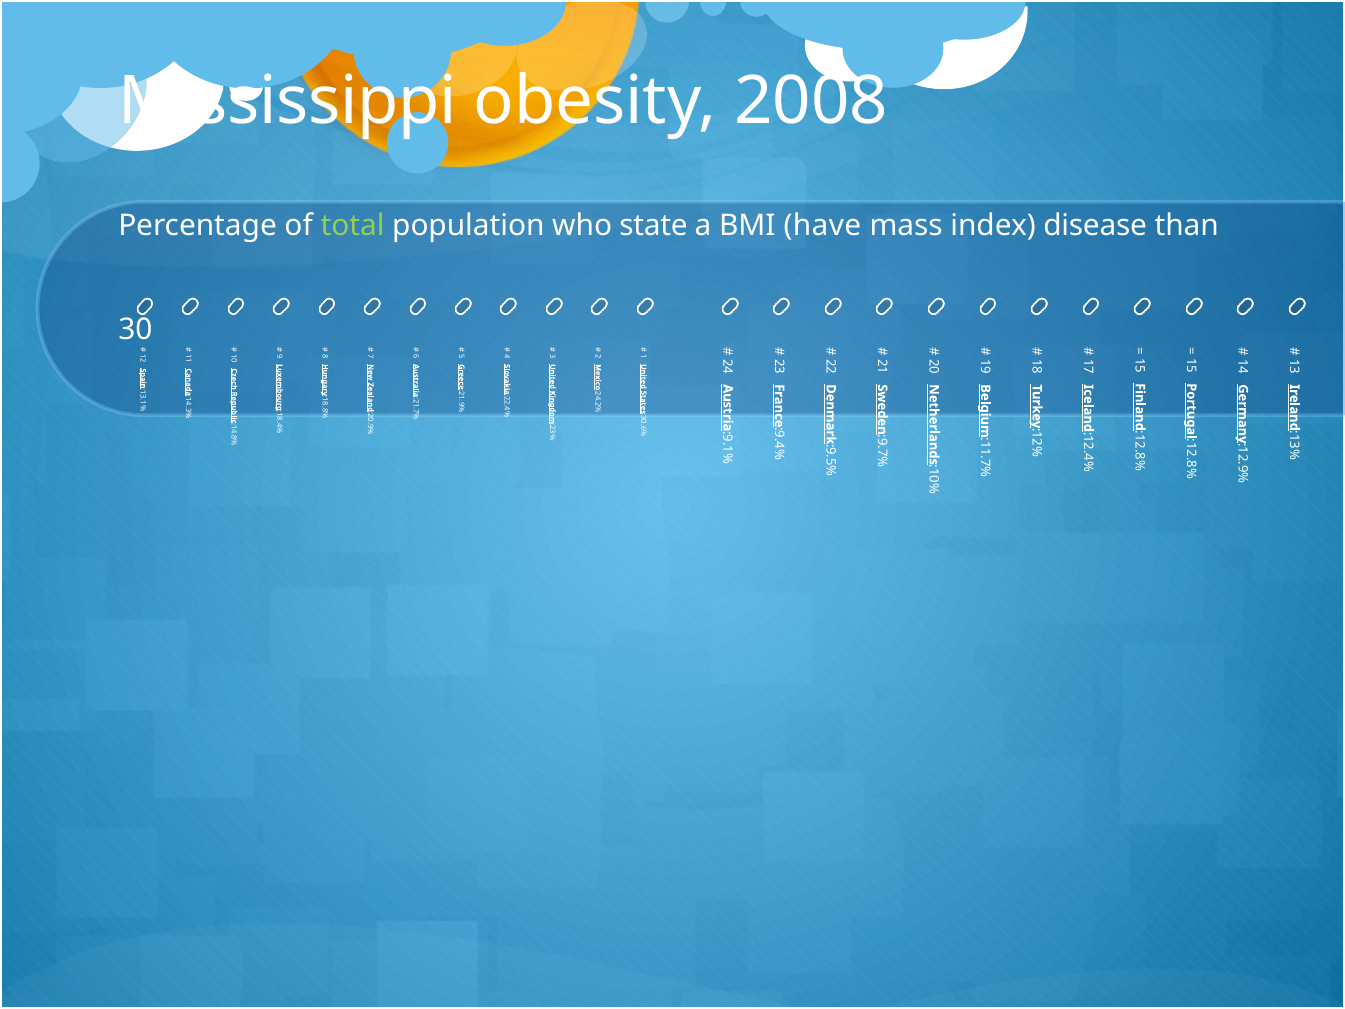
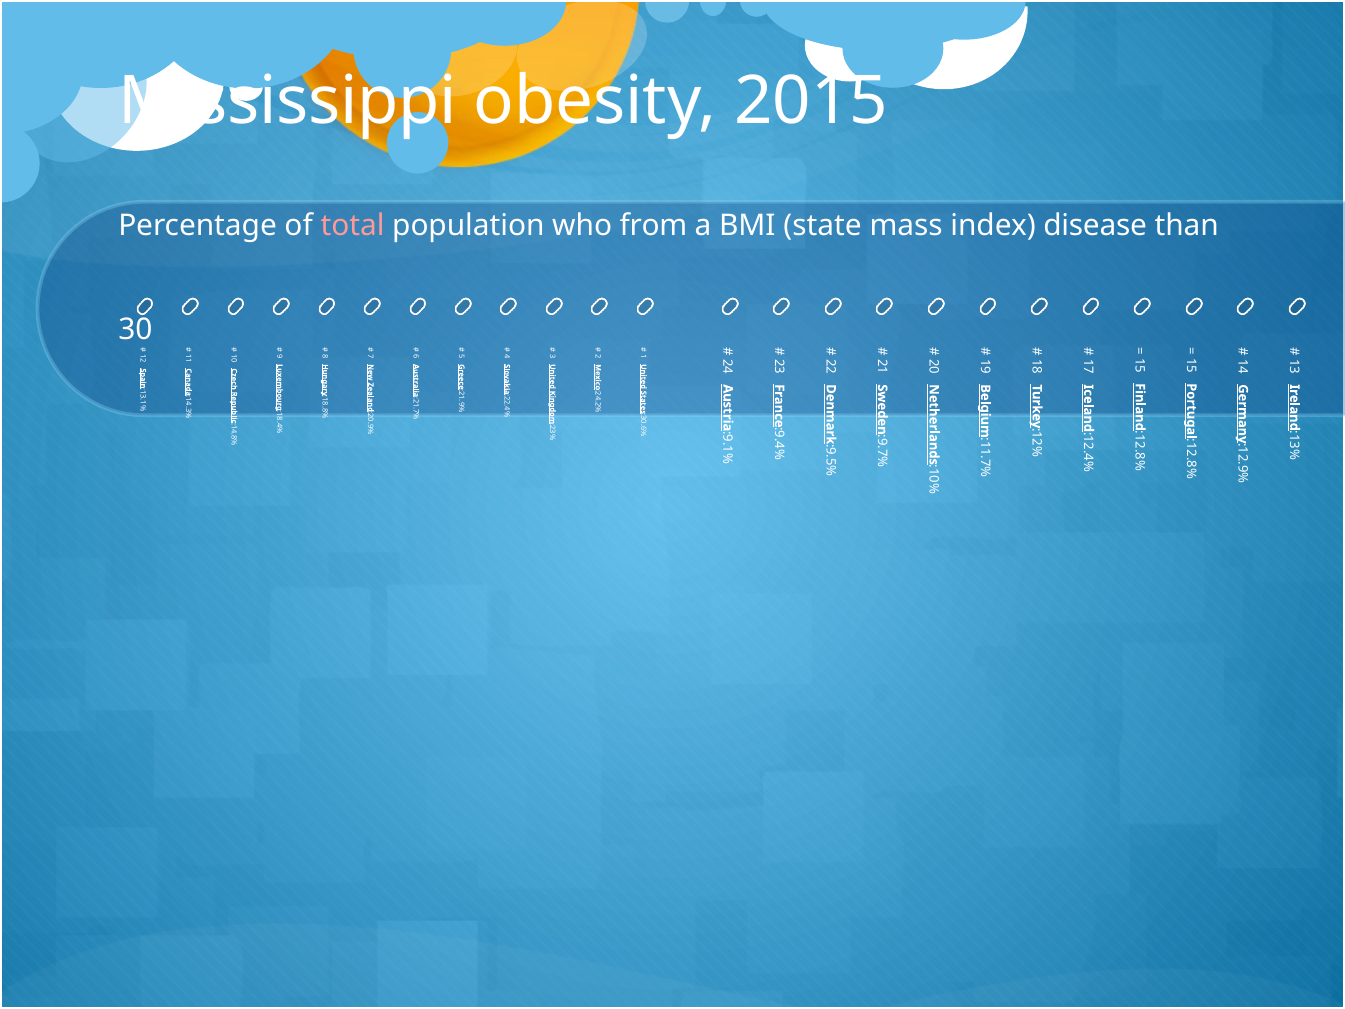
2008: 2008 -> 2015
total colour: light green -> pink
state: state -> from
have: have -> state
